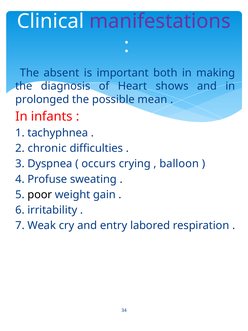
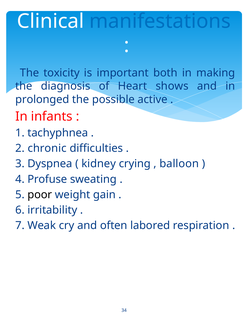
manifestations colour: purple -> blue
absent: absent -> toxicity
mean: mean -> active
occurs: occurs -> kidney
entry: entry -> often
